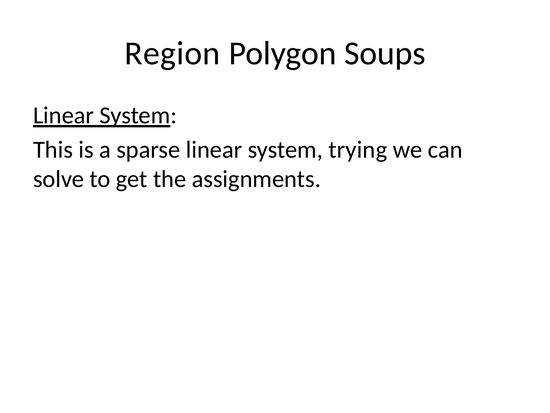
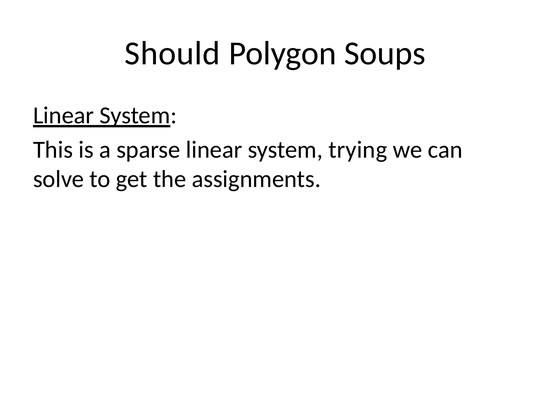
Region: Region -> Should
